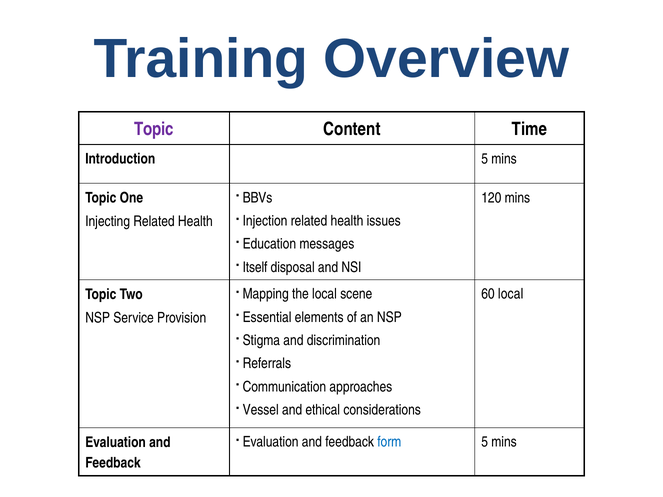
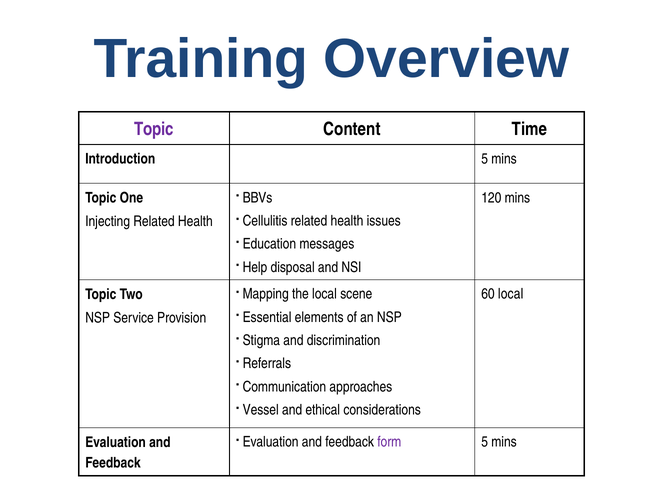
Injection: Injection -> Cellulitis
Itself: Itself -> Help
form colour: blue -> purple
